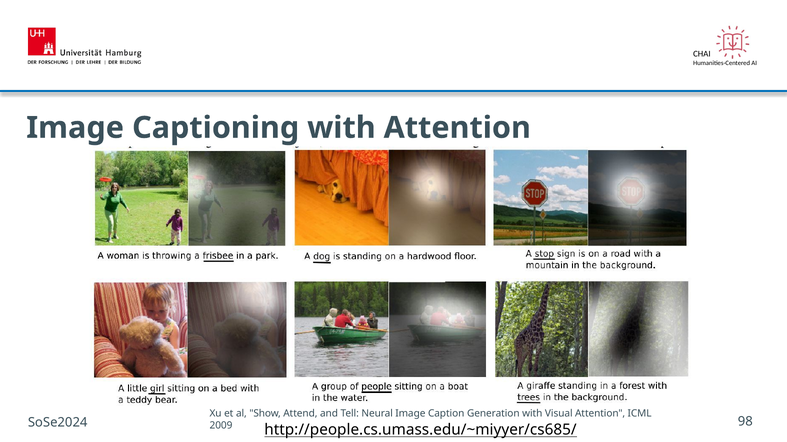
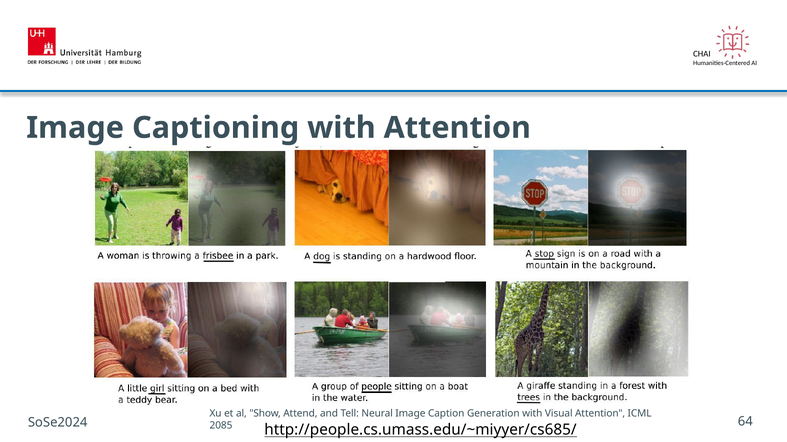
98: 98 -> 64
2009: 2009 -> 2085
